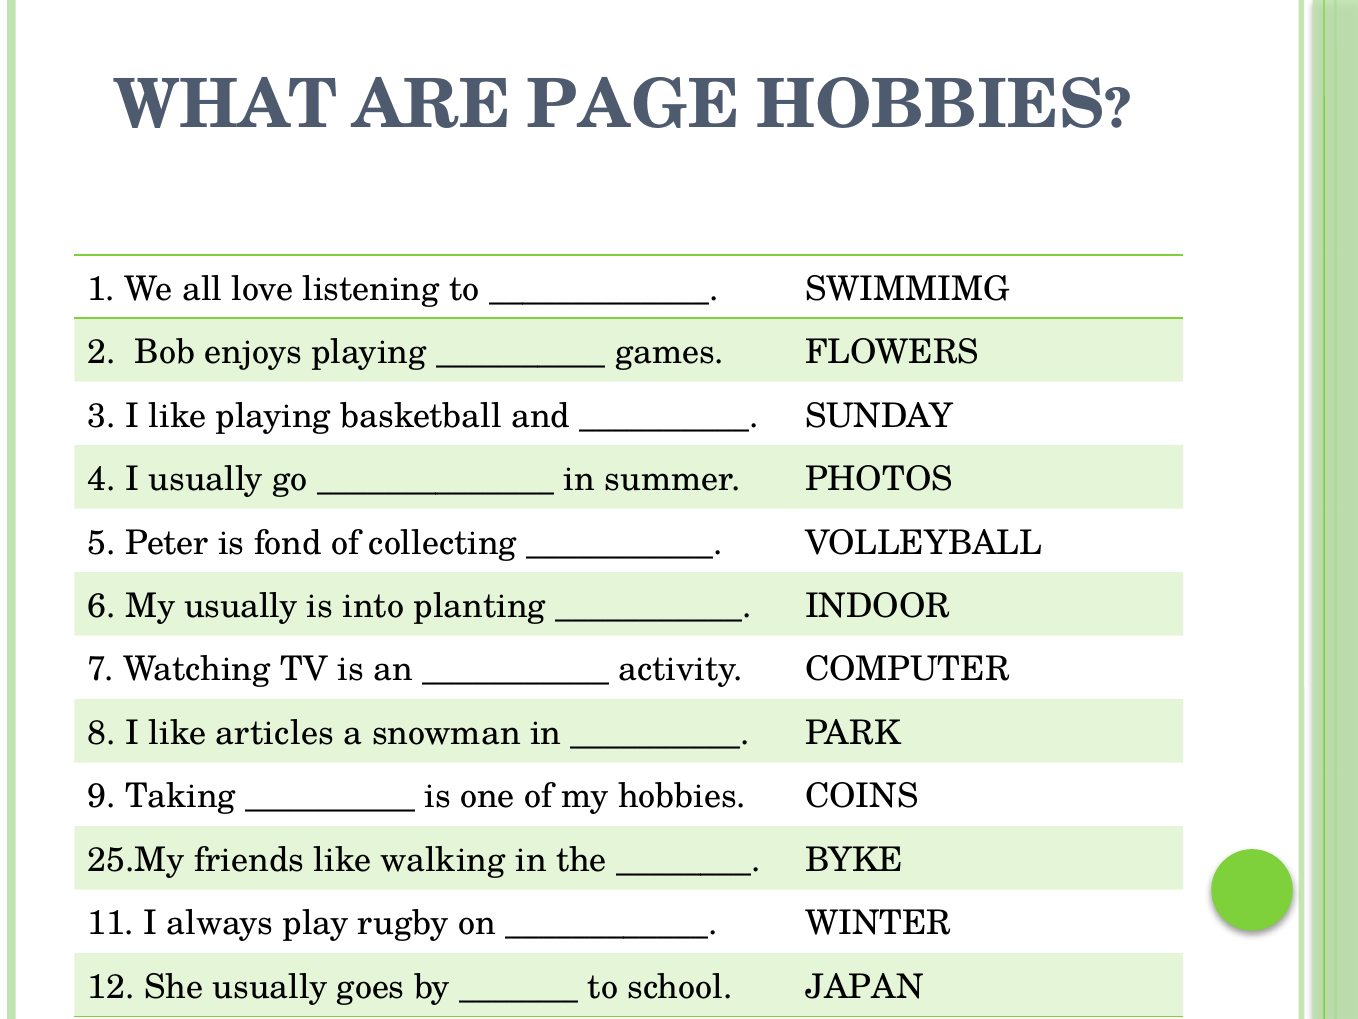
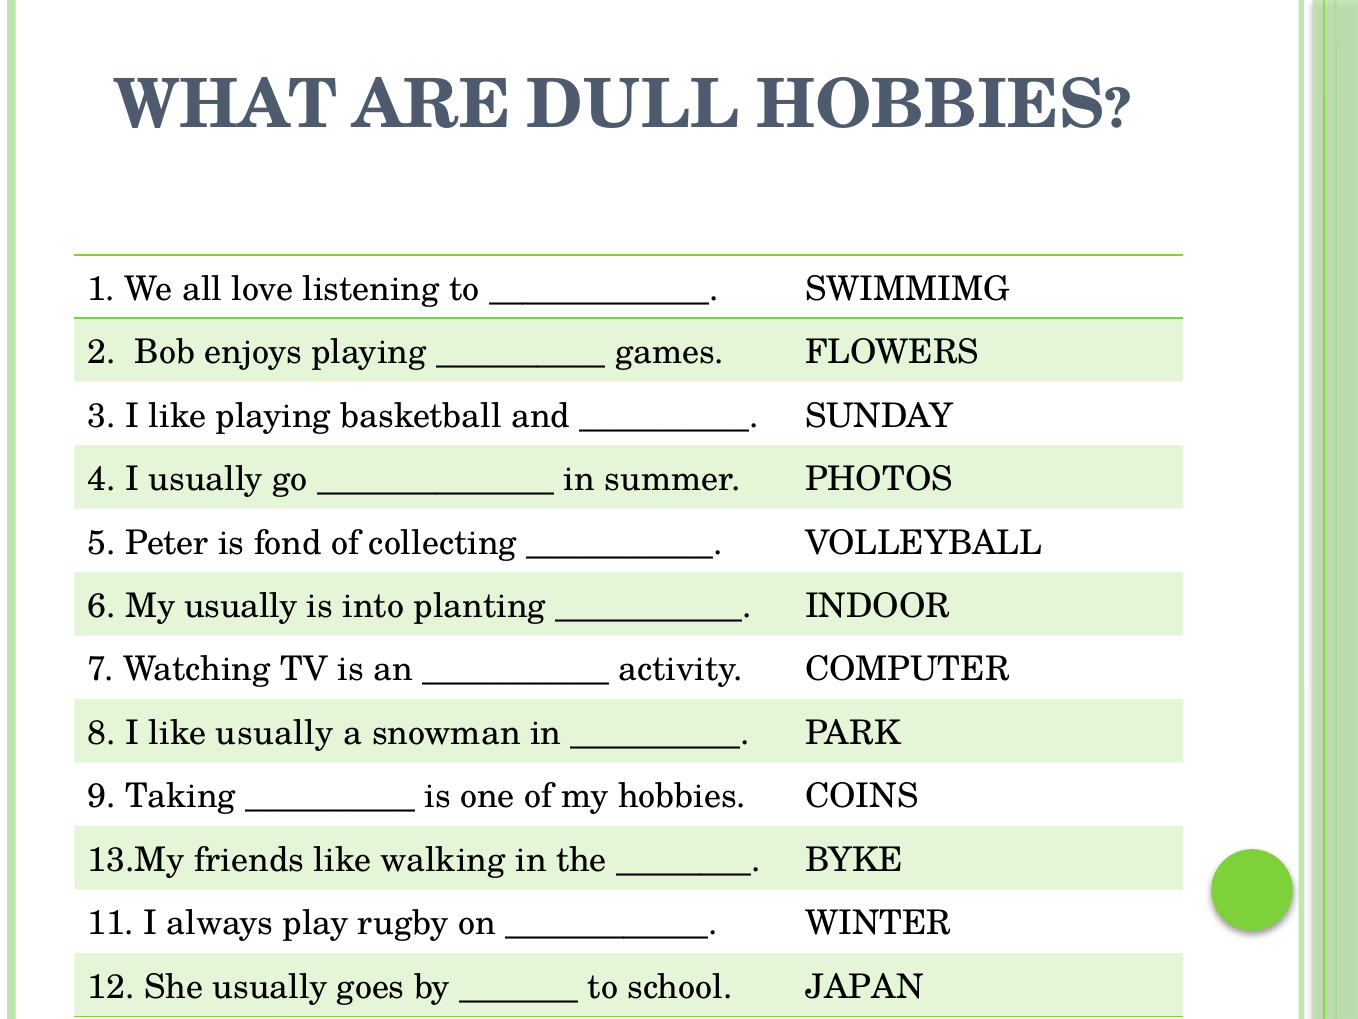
PAGE: PAGE -> DULL
like articles: articles -> usually
25.My: 25.My -> 13.My
